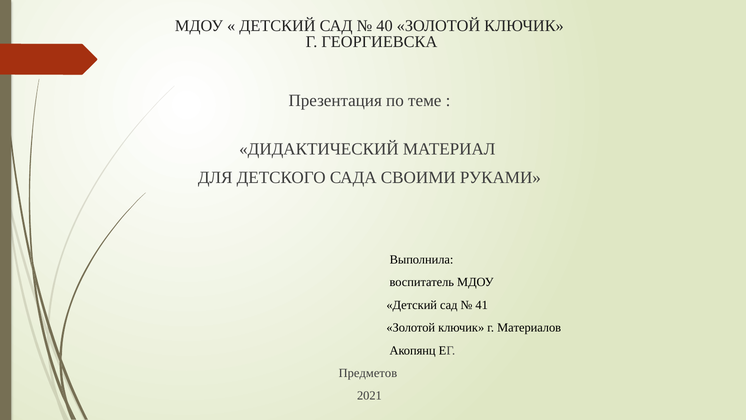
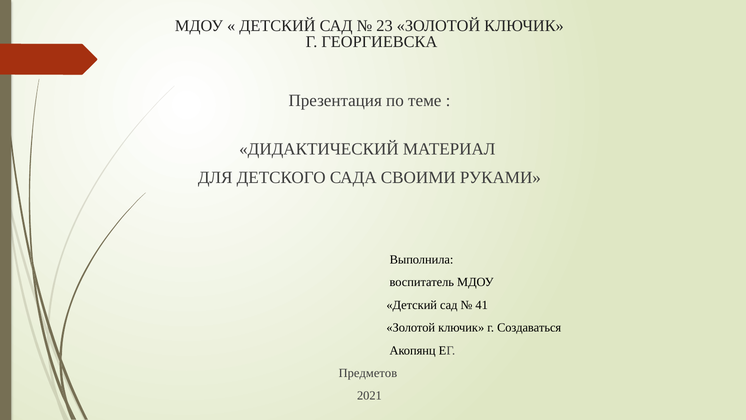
40: 40 -> 23
Материалов: Материалов -> Создаваться
